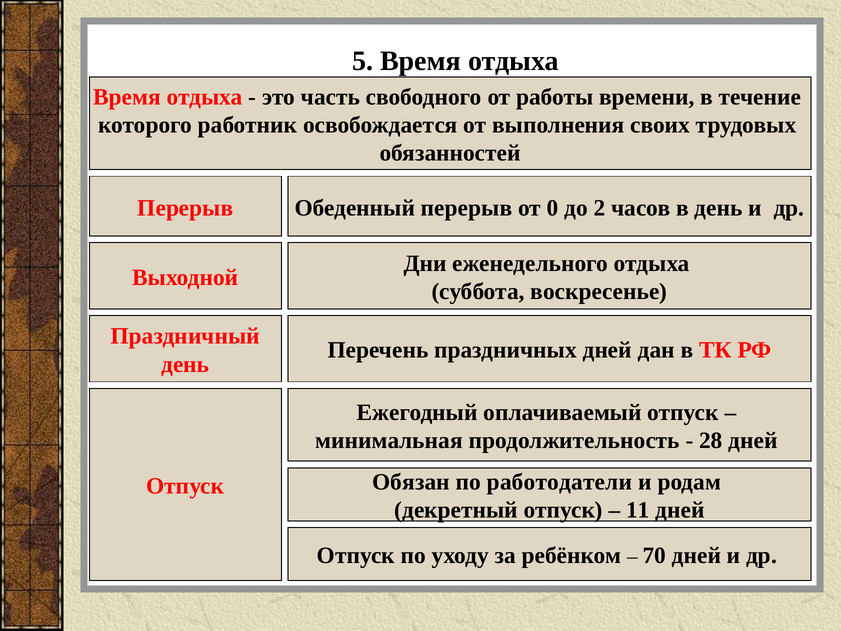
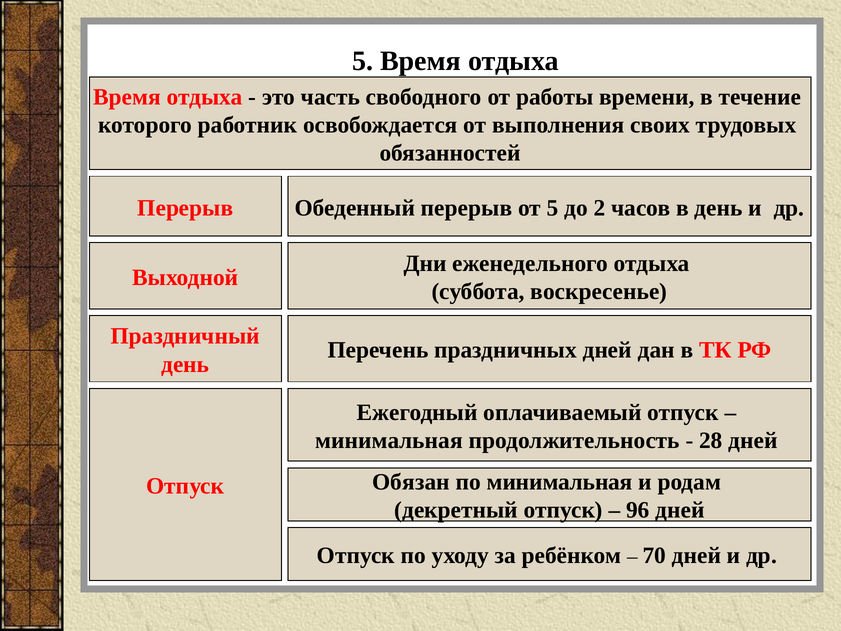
от 0: 0 -> 5
по работодатели: работодатели -> минимальная
11: 11 -> 96
